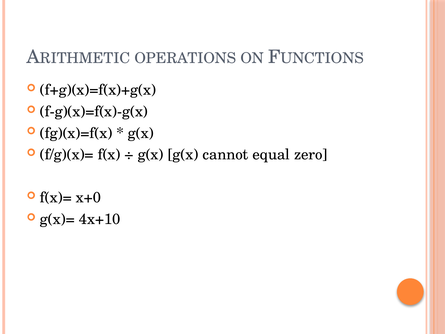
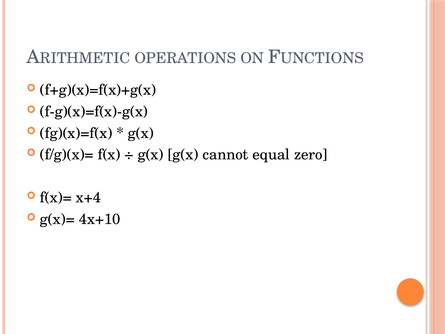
x+0: x+0 -> x+4
